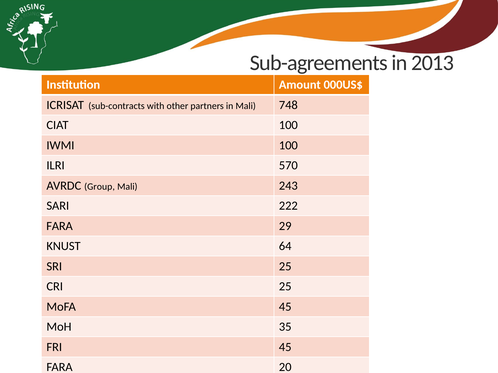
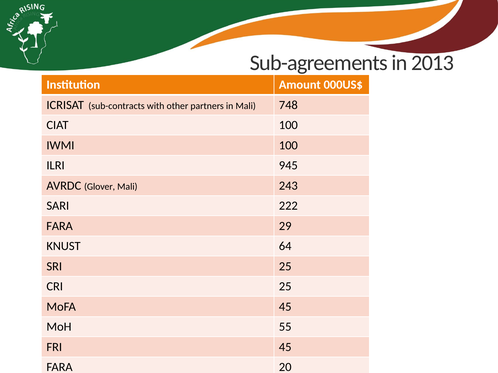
570: 570 -> 945
Group: Group -> Glover
35: 35 -> 55
